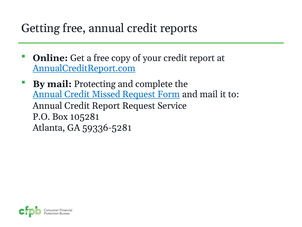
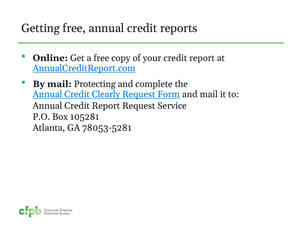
Missed: Missed -> Clearly
59336-5281: 59336-5281 -> 78053-5281
